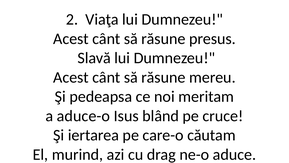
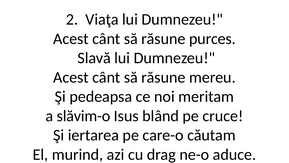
presus: presus -> purces
aduce-o: aduce-o -> slăvim-o
